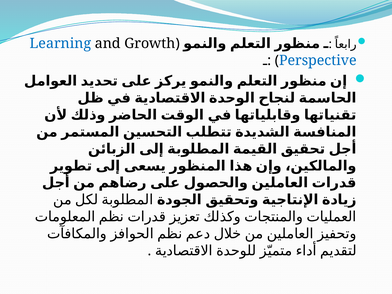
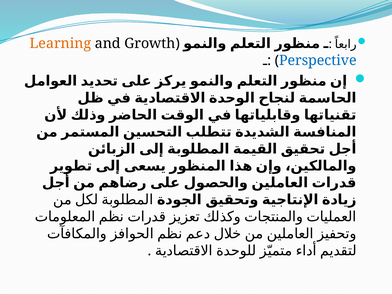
Learning colour: blue -> orange
